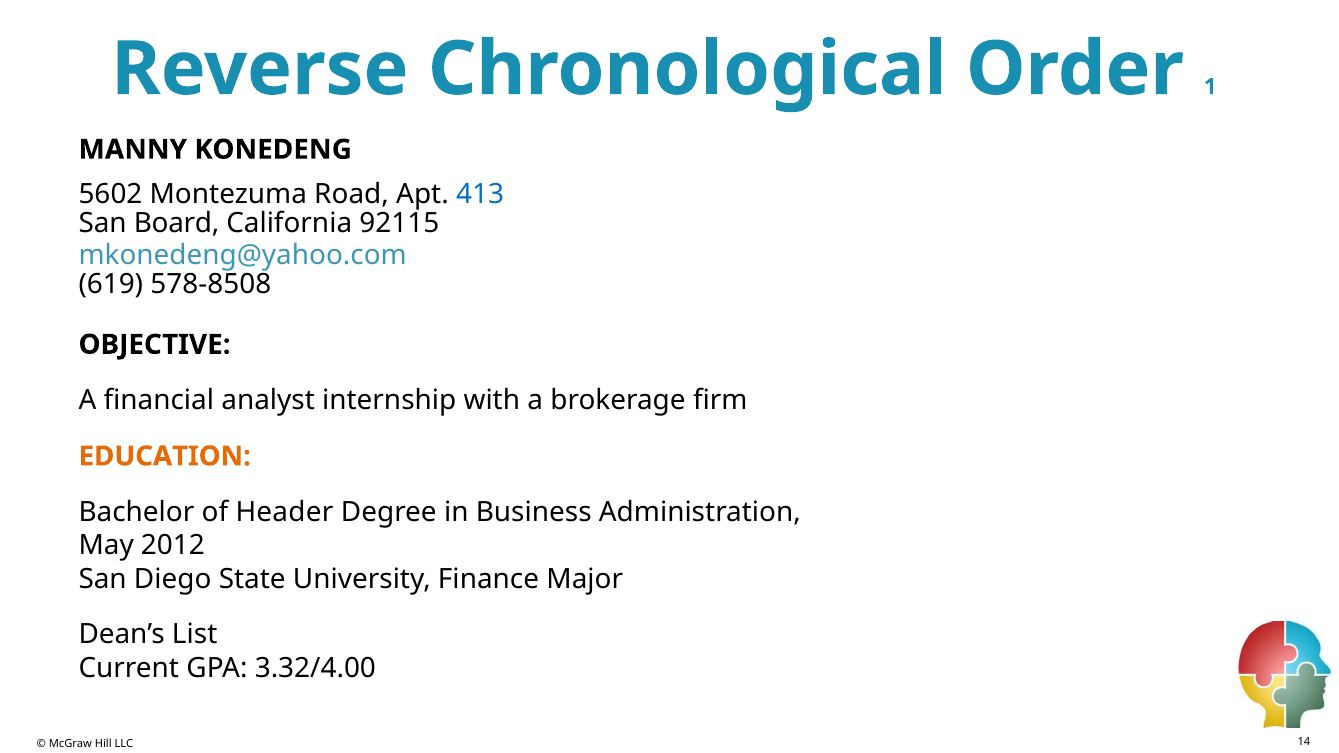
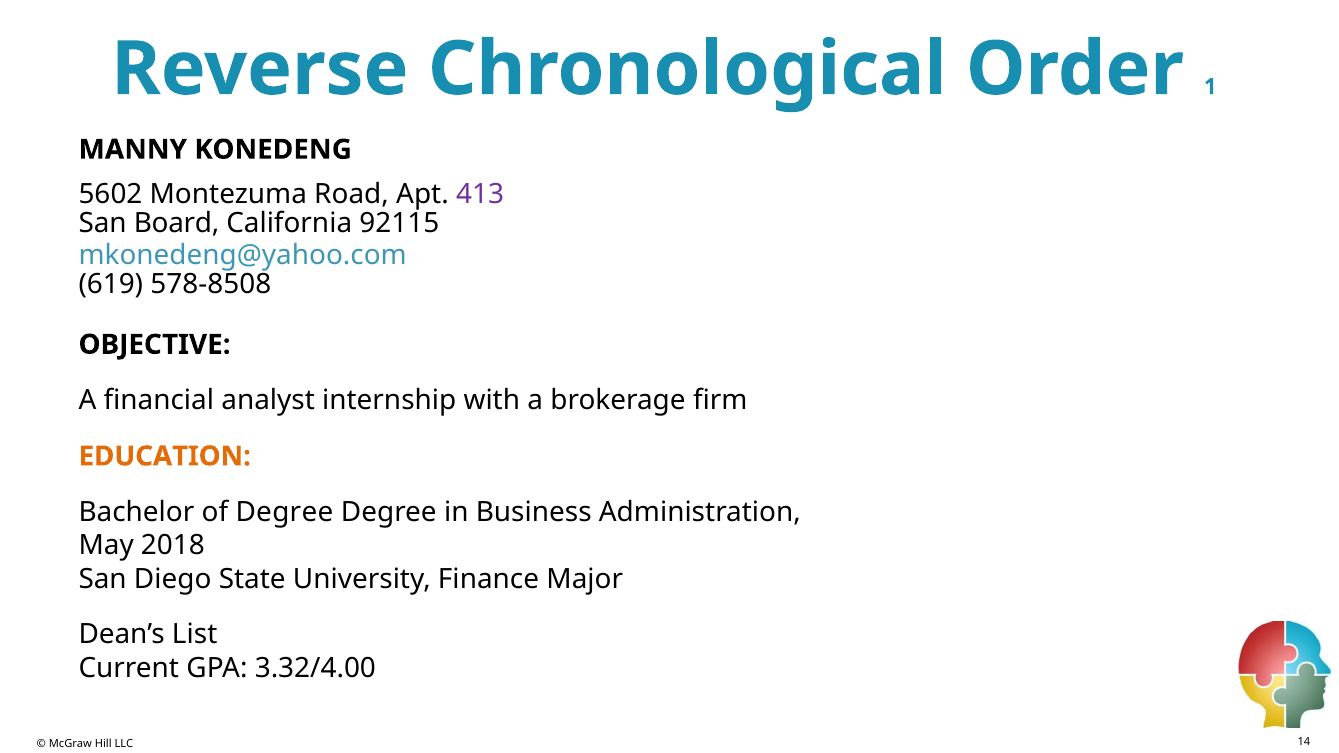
413 colour: blue -> purple
of Header: Header -> Degree
2012: 2012 -> 2018
